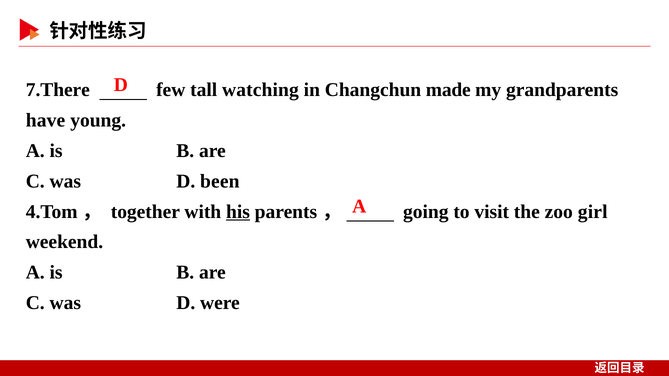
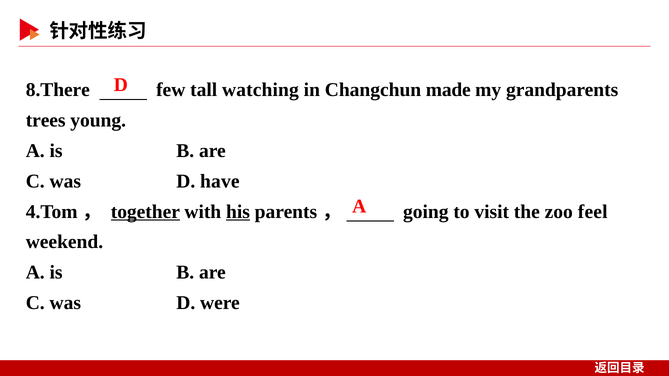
7.There: 7.There -> 8.There
have: have -> trees
been: been -> have
together underline: none -> present
girl: girl -> feel
